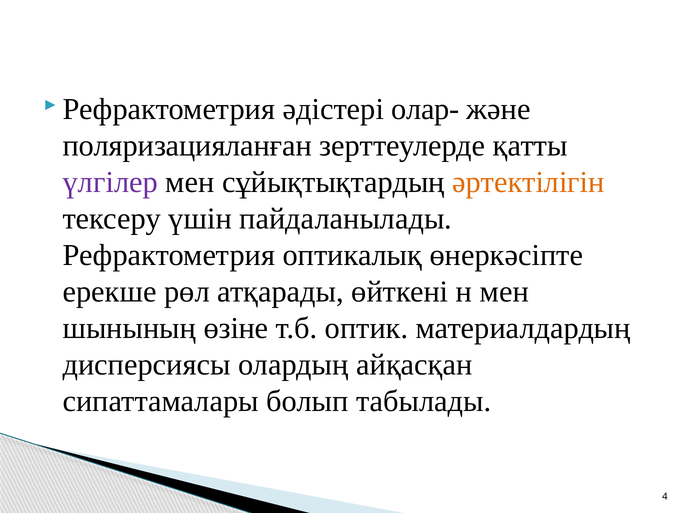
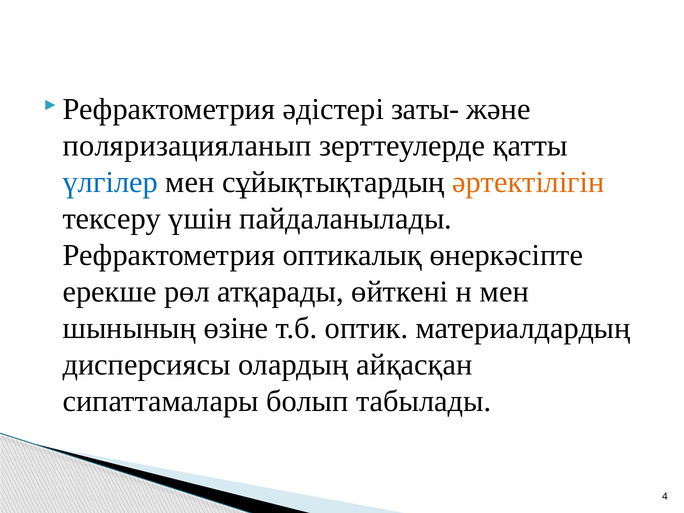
олар-: олар- -> заты-
поляризацияланған: поляризацияланған -> поляризацияланып
үлгілер colour: purple -> blue
